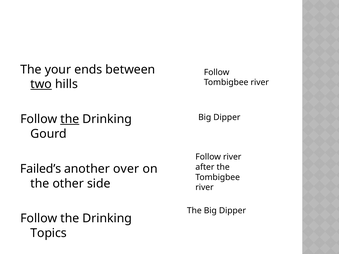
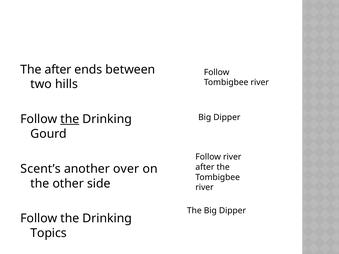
The your: your -> after
two underline: present -> none
Failed’s: Failed’s -> Scent’s
